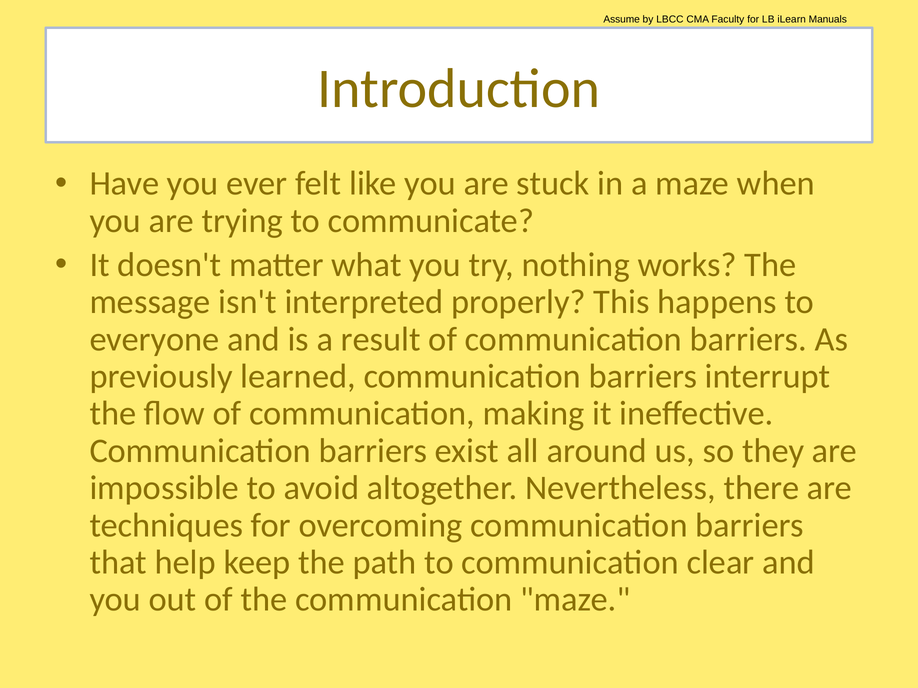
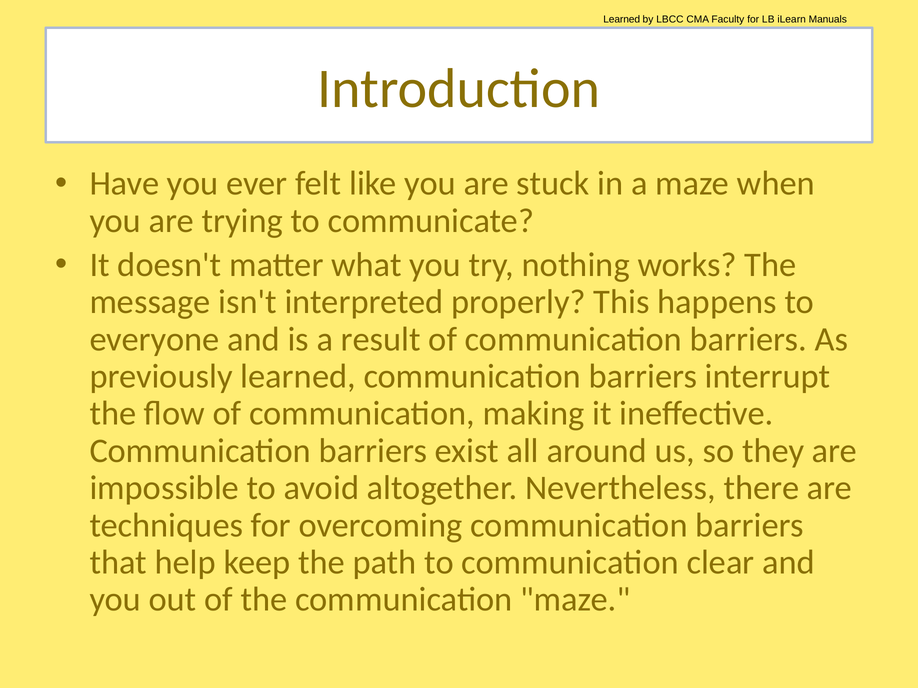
Assume at (622, 19): Assume -> Learned
